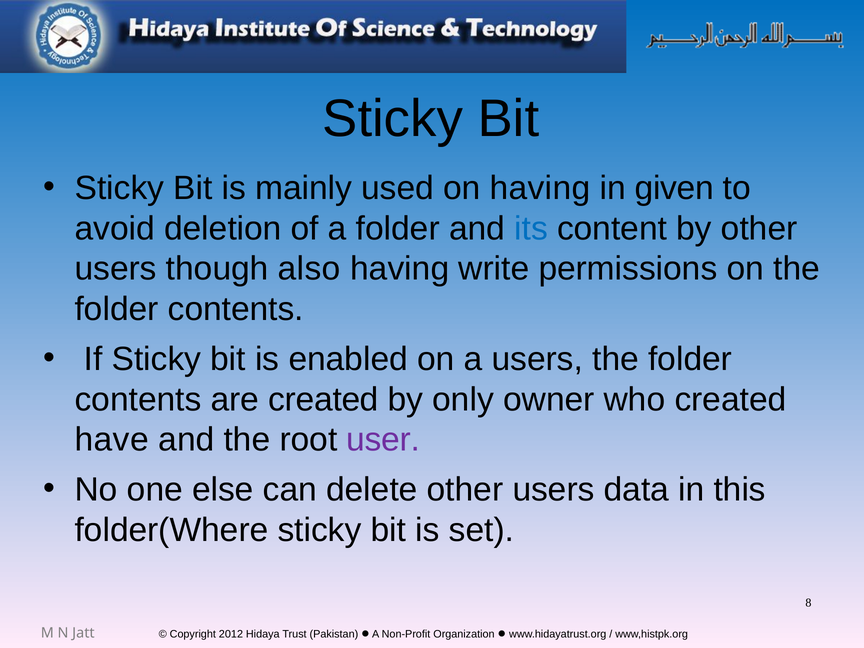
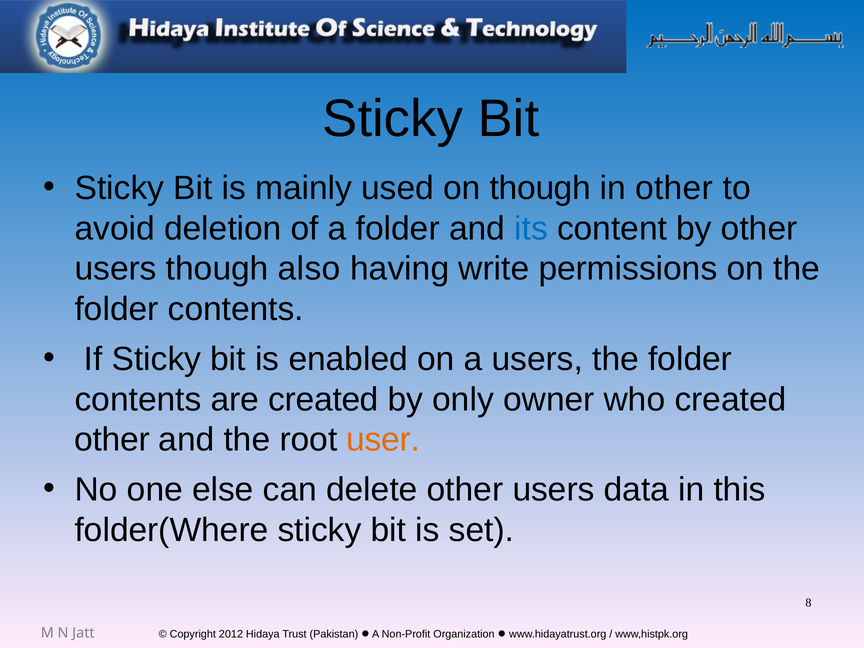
on having: having -> though
in given: given -> other
have at (112, 440): have -> other
user colour: purple -> orange
